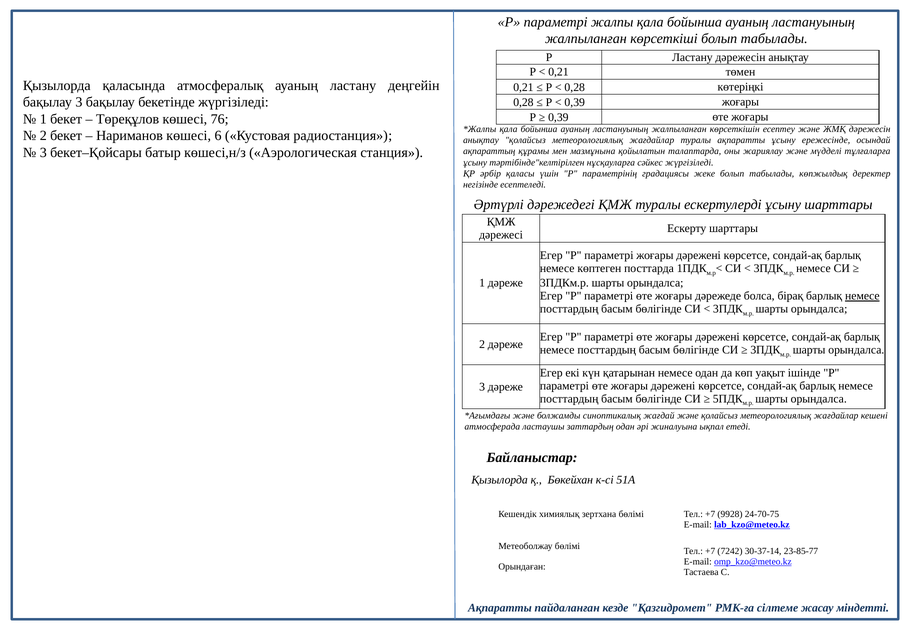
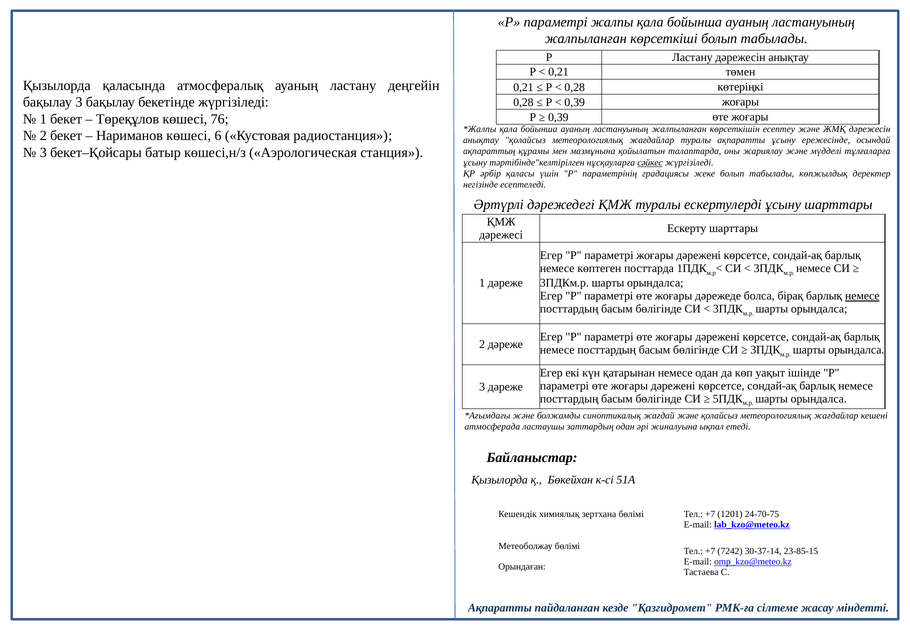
сәйкес underline: none -> present
9928: 9928 -> 1201
23-85-77: 23-85-77 -> 23-85-15
